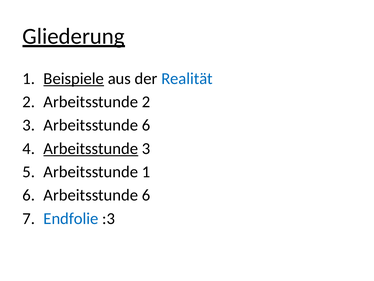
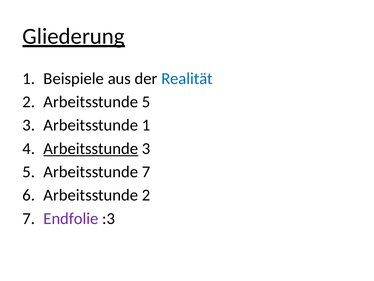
Beispiele underline: present -> none
Arbeitsstunde 2: 2 -> 5
3 Arbeitsstunde 6: 6 -> 1
Arbeitsstunde 1: 1 -> 7
6 at (146, 195): 6 -> 2
Endfolie colour: blue -> purple
